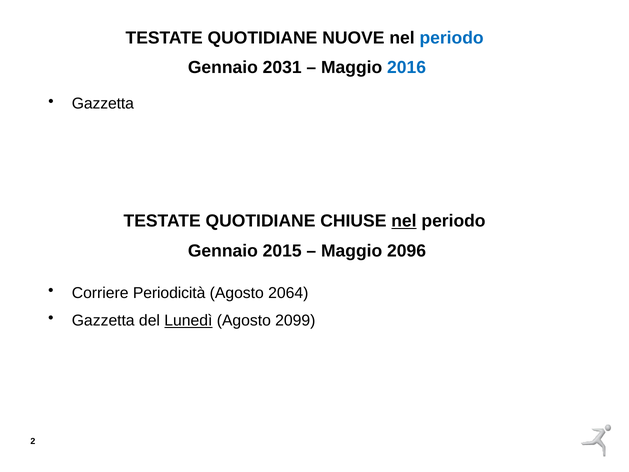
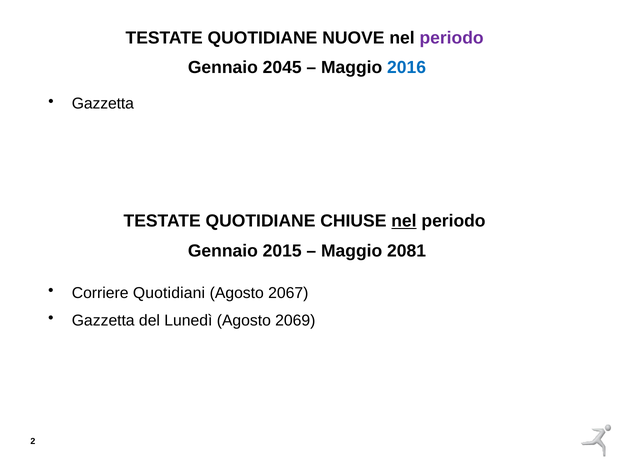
periodo at (452, 38) colour: blue -> purple
2031: 2031 -> 2045
2096: 2096 -> 2081
Periodicità: Periodicità -> Quotidiani
2064: 2064 -> 2067
Lunedì underline: present -> none
2099: 2099 -> 2069
